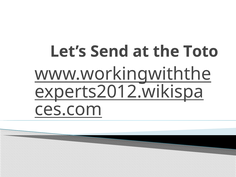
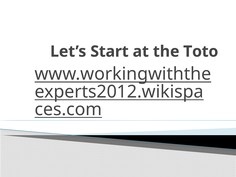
Send: Send -> Start
